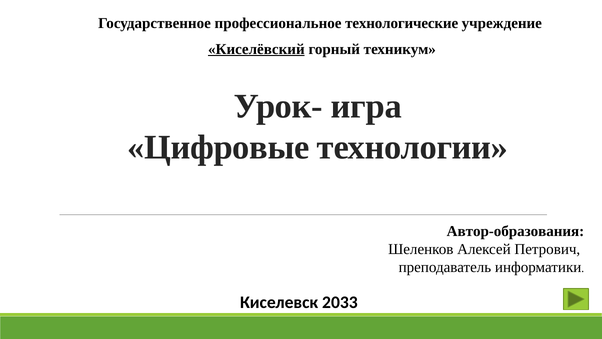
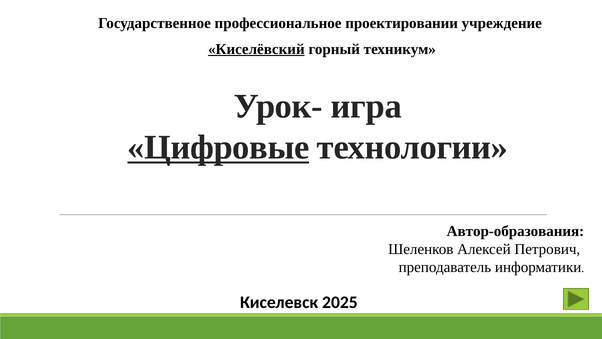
технологические: технологические -> проектировании
Цифровые underline: none -> present
2033: 2033 -> 2025
